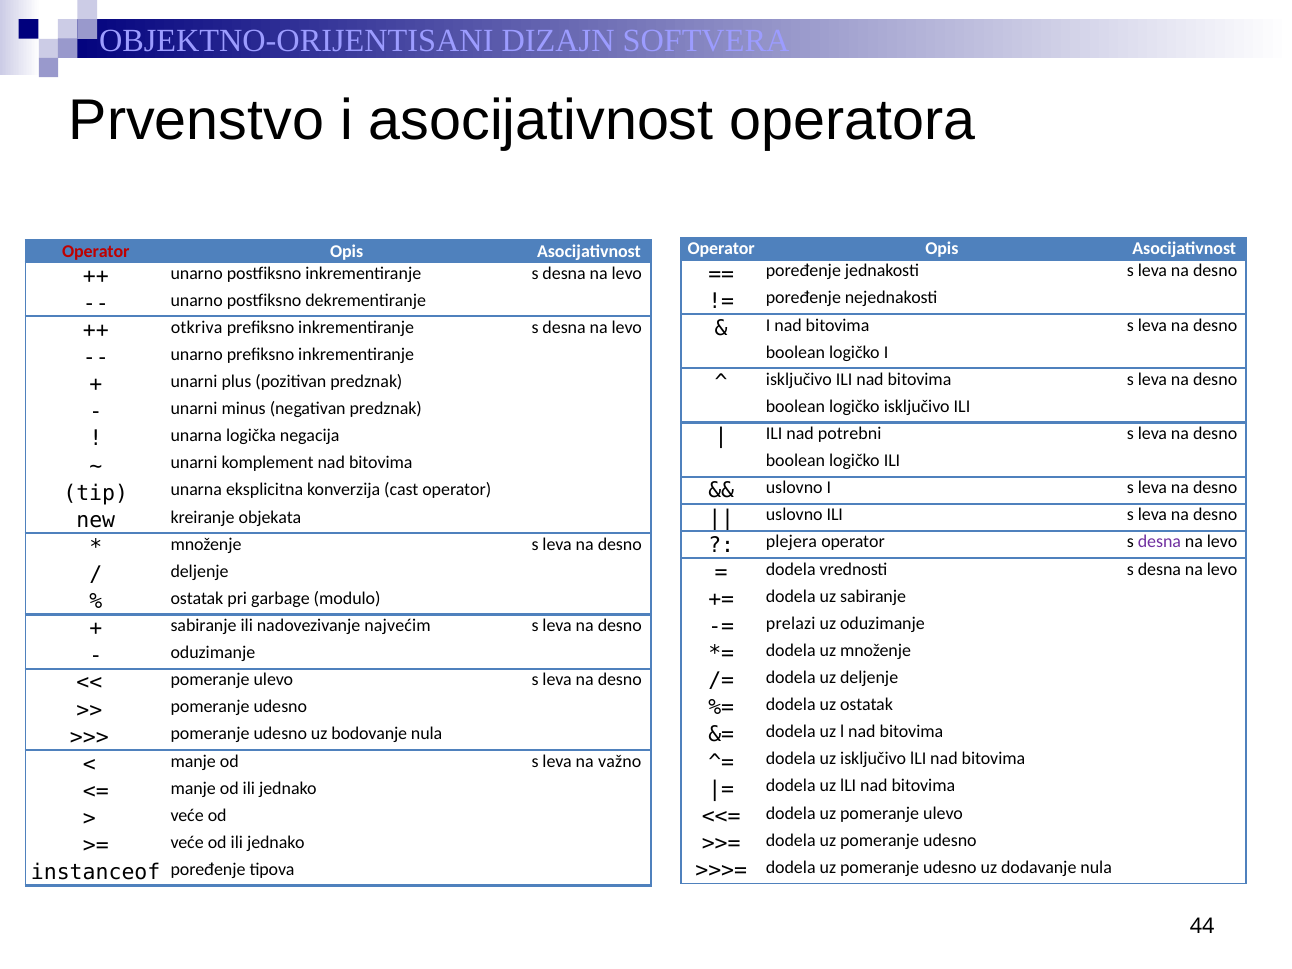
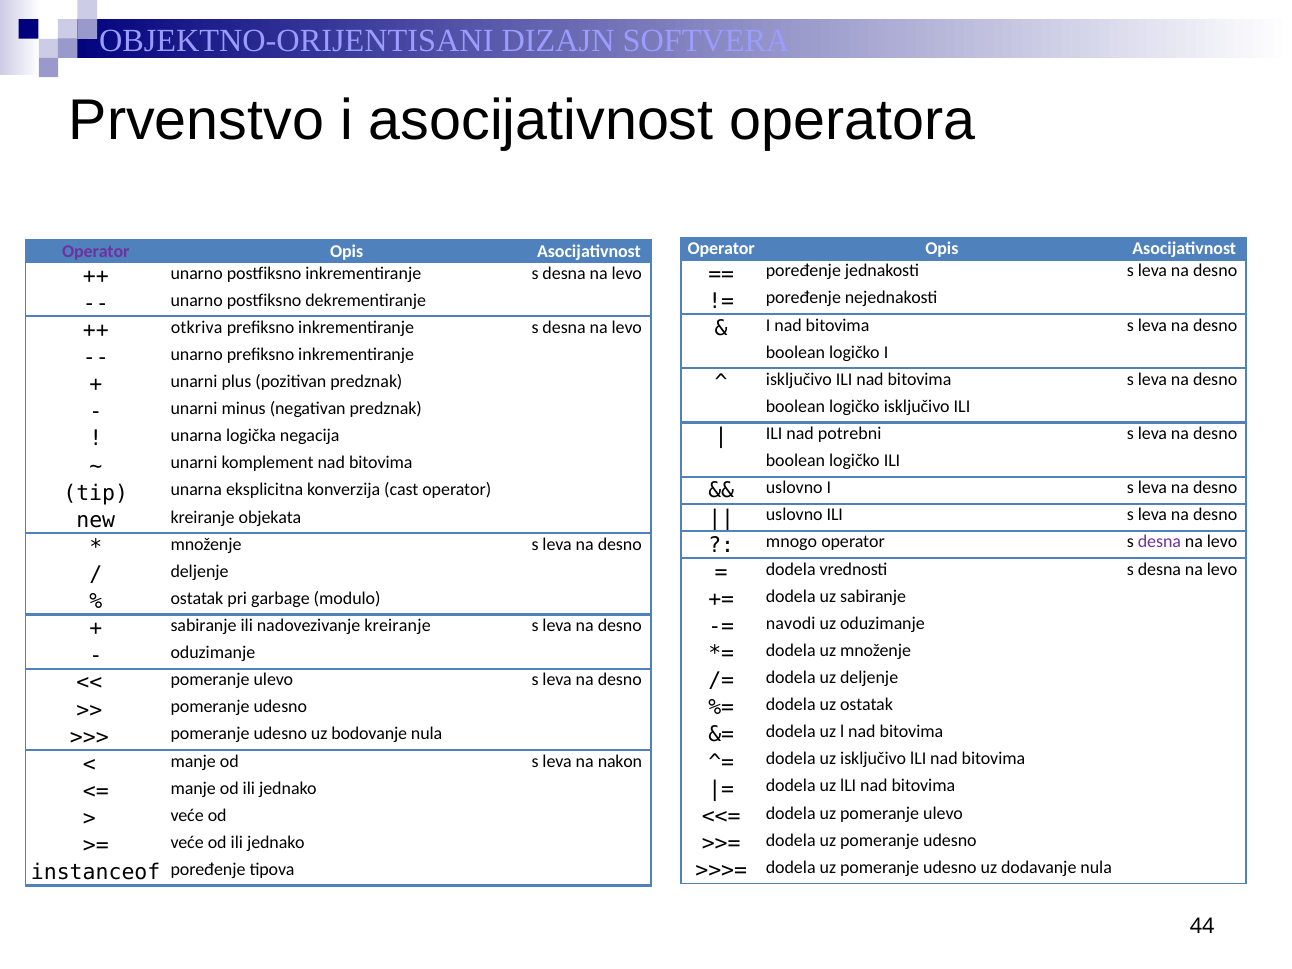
Operator at (96, 251) colour: red -> purple
plejera: plejera -> mnogo
prelazi: prelazi -> navodi
nadovezivanje najvećim: najvećim -> kreiranje
važno: važno -> nakon
